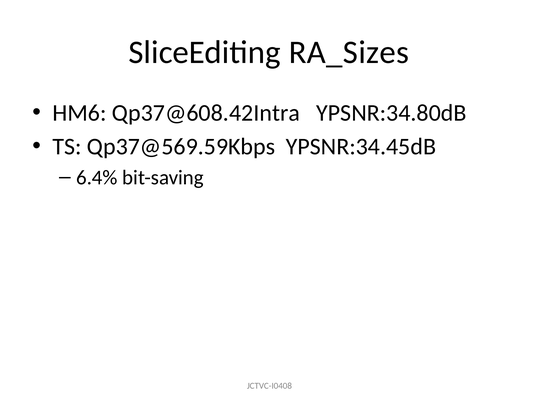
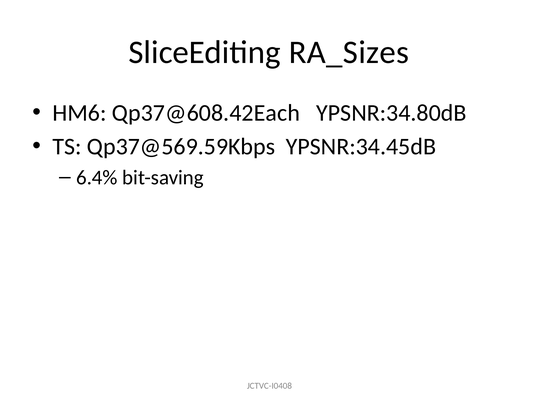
Qp37@608.42Intra: Qp37@608.42Intra -> Qp37@608.42Each
